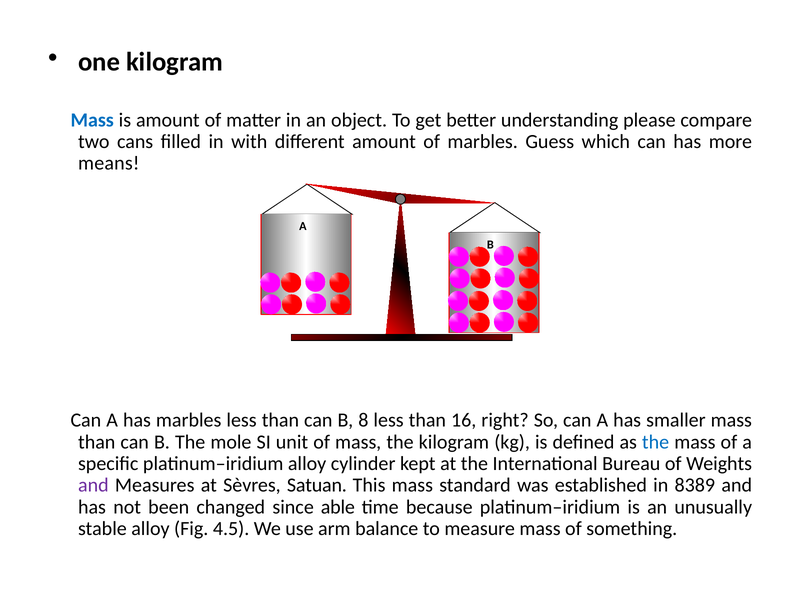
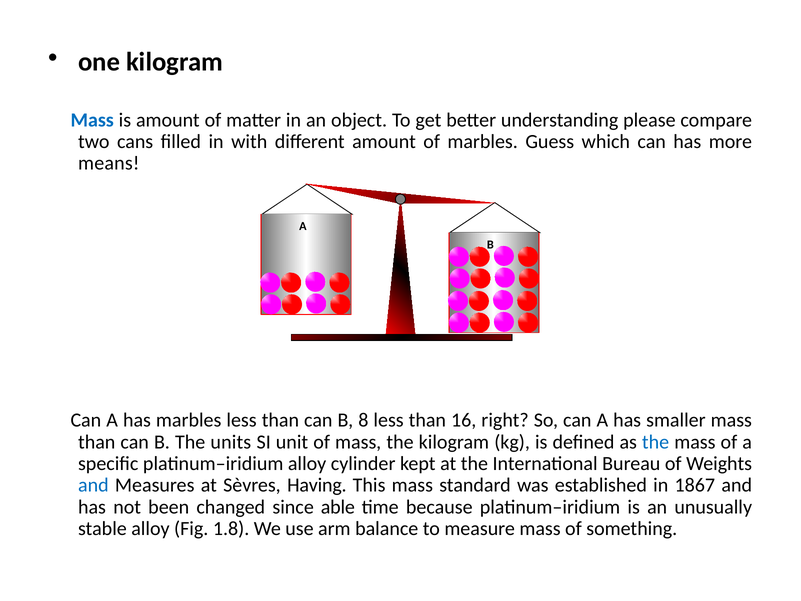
mole: mole -> units
and at (93, 485) colour: purple -> blue
Satuan: Satuan -> Having
8389: 8389 -> 1867
4.5: 4.5 -> 1.8
